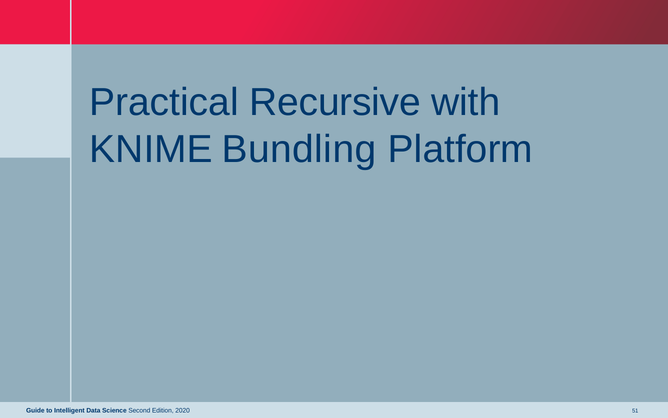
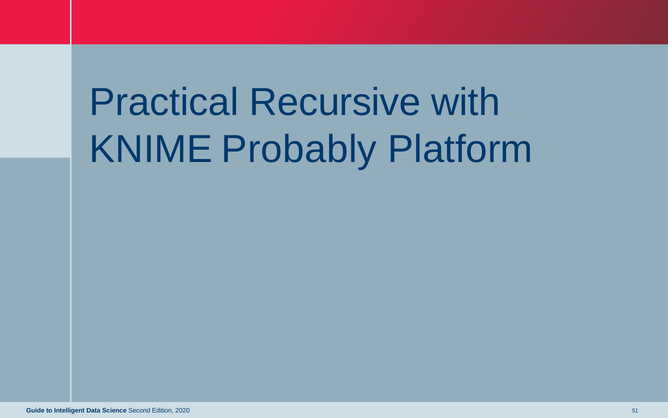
Bundling: Bundling -> Probably
